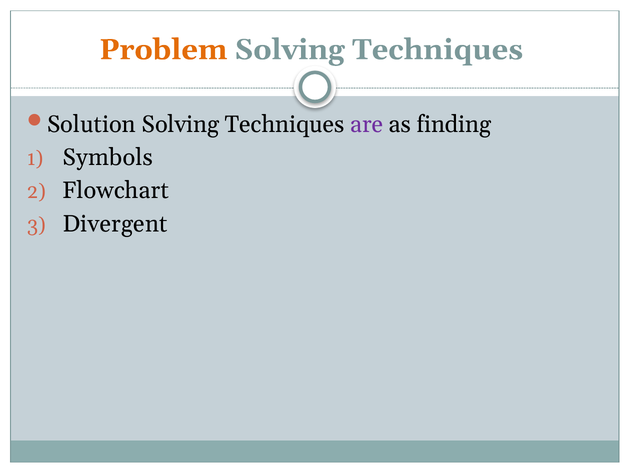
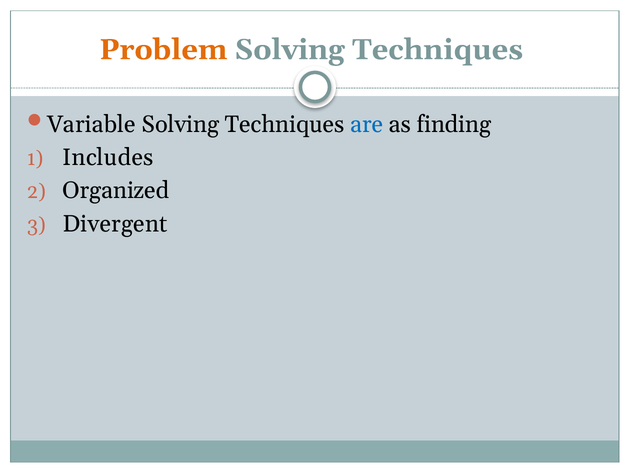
Solution: Solution -> Variable
are colour: purple -> blue
Symbols: Symbols -> Includes
Flowchart: Flowchart -> Organized
